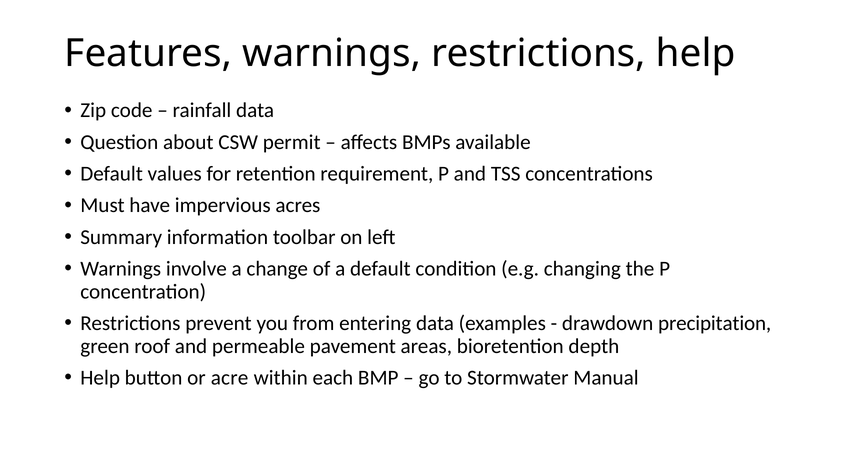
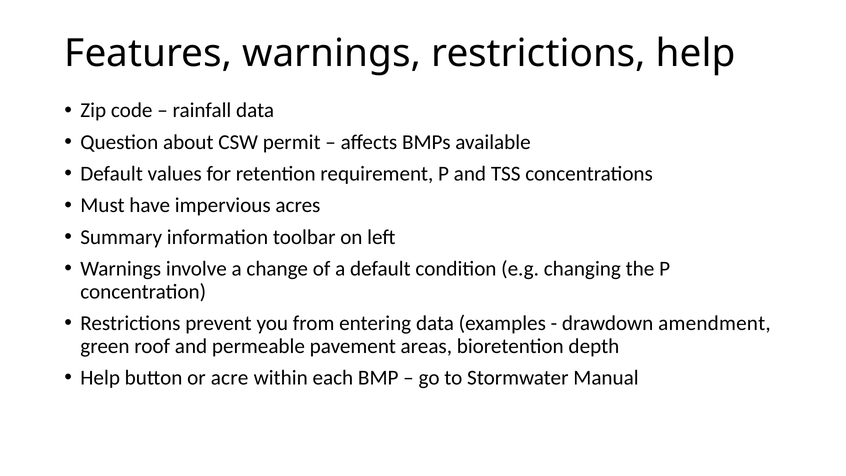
precipitation: precipitation -> amendment
